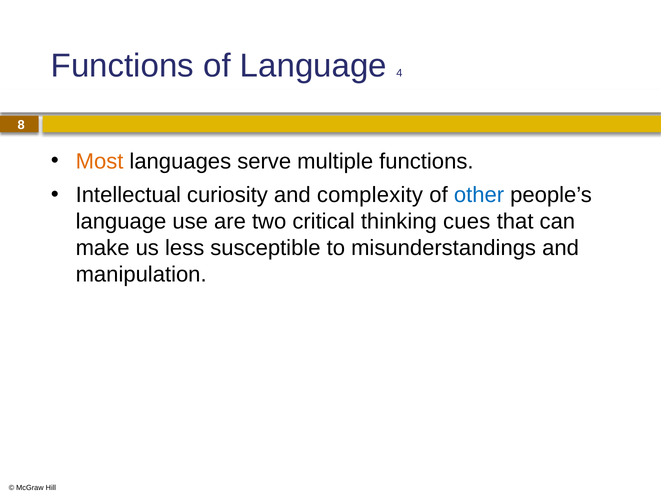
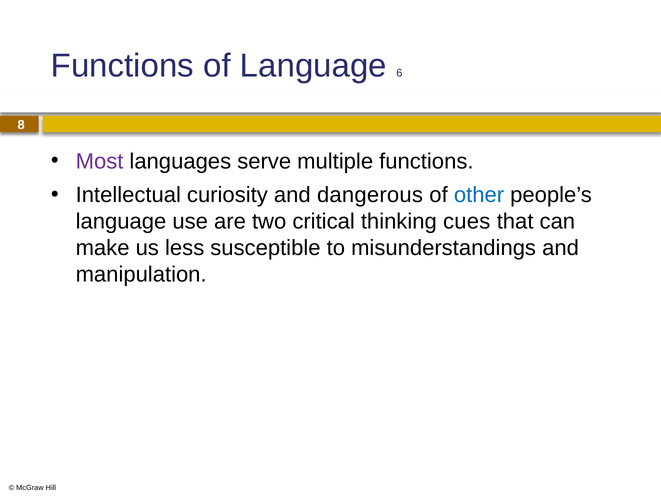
4: 4 -> 6
Most colour: orange -> purple
complexity: complexity -> dangerous
